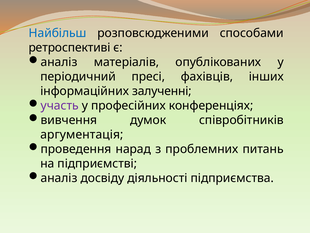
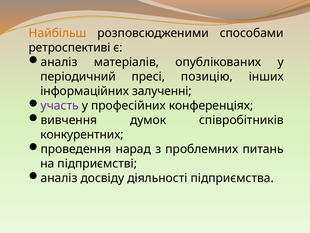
Найбільш colour: blue -> orange
фахівців: фахівців -> позицію
аргументація: аргументація -> конкурентних
